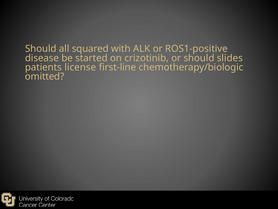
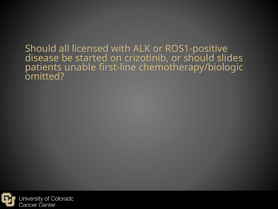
squared: squared -> licensed
license: license -> unable
